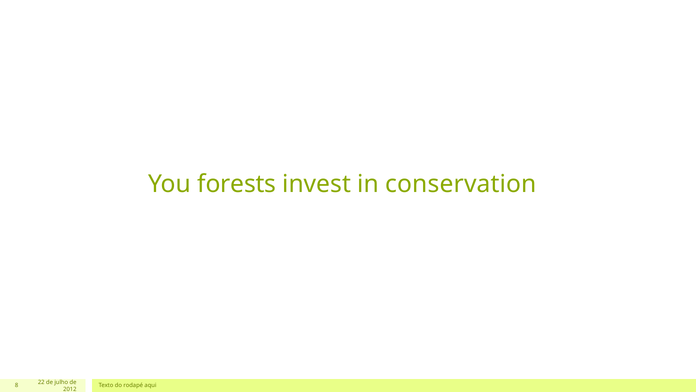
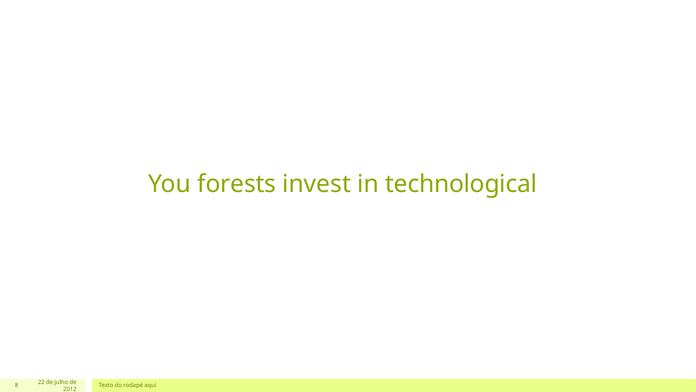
conservation: conservation -> technological
